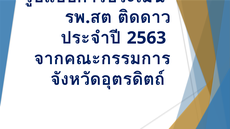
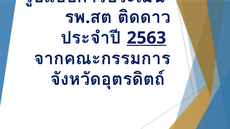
2563 underline: none -> present
